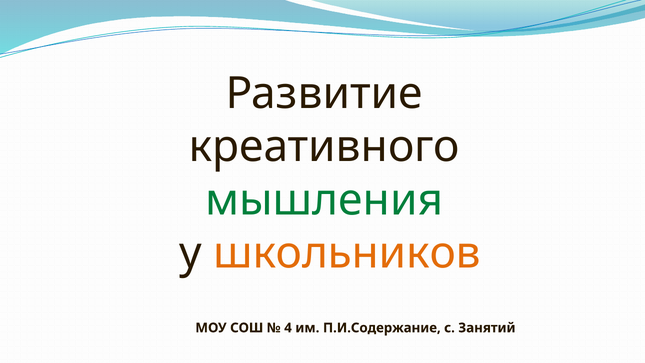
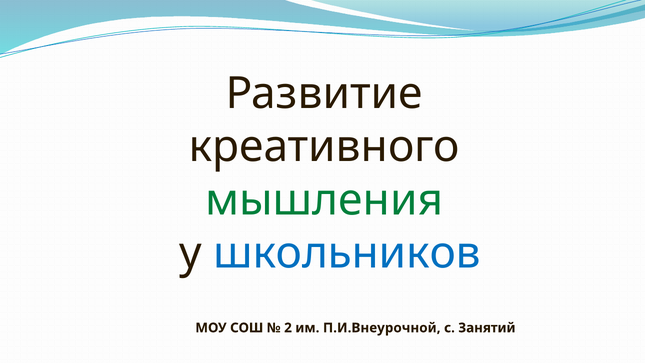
школьников colour: orange -> blue
4: 4 -> 2
П.И.Содержание: П.И.Содержание -> П.И.Внеурочной
